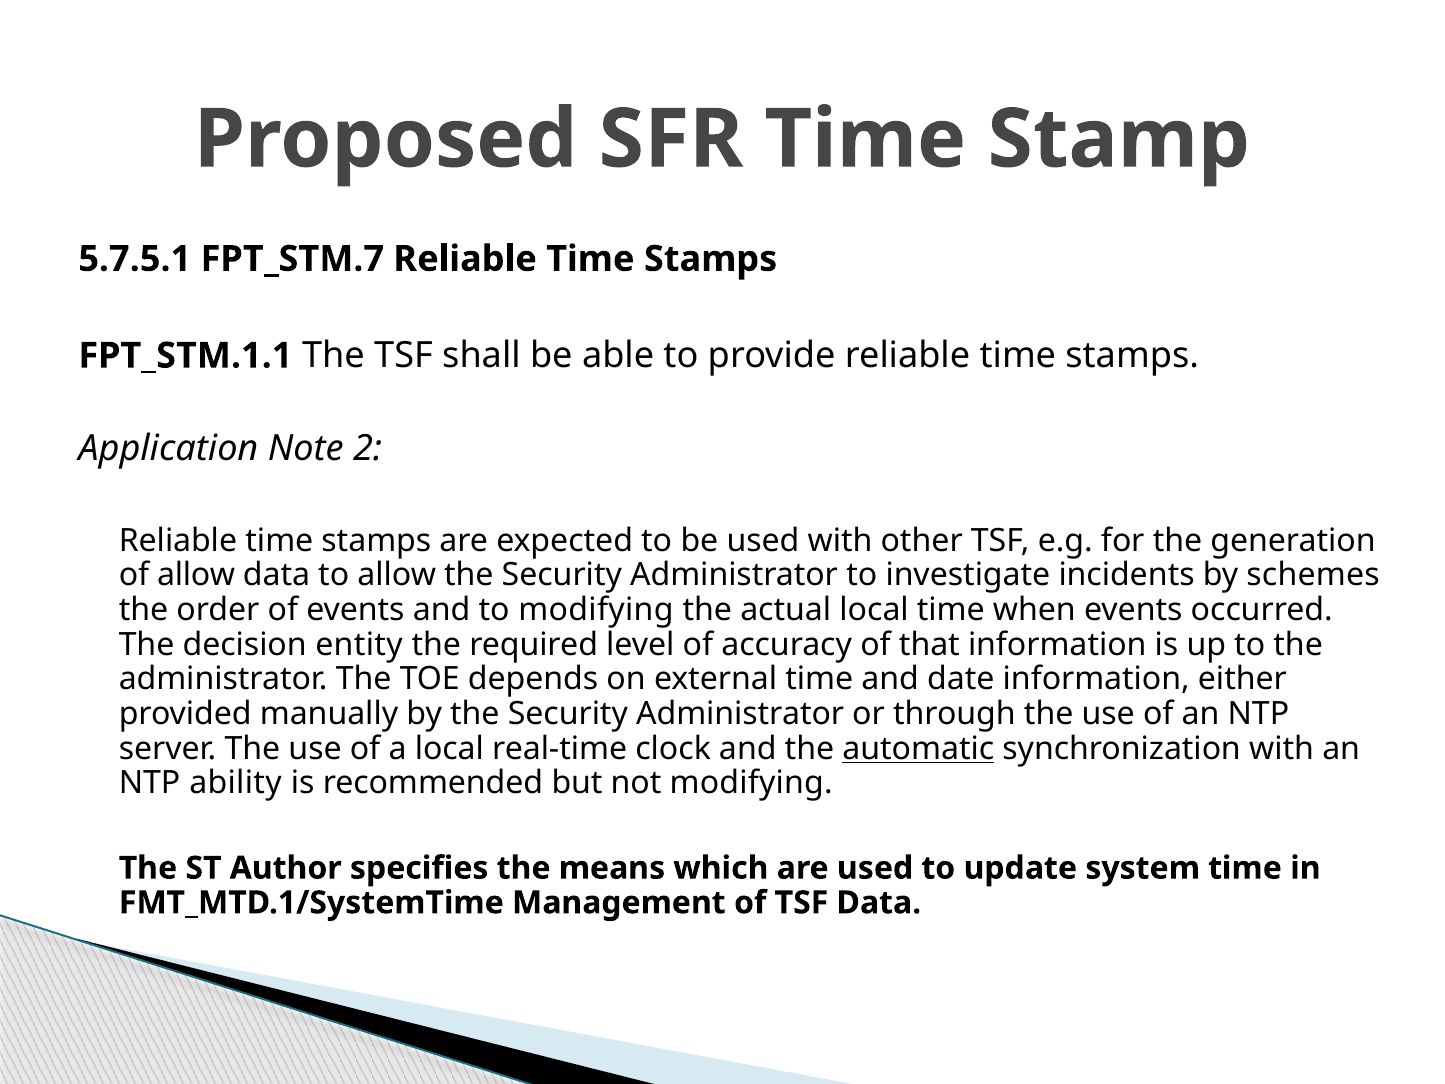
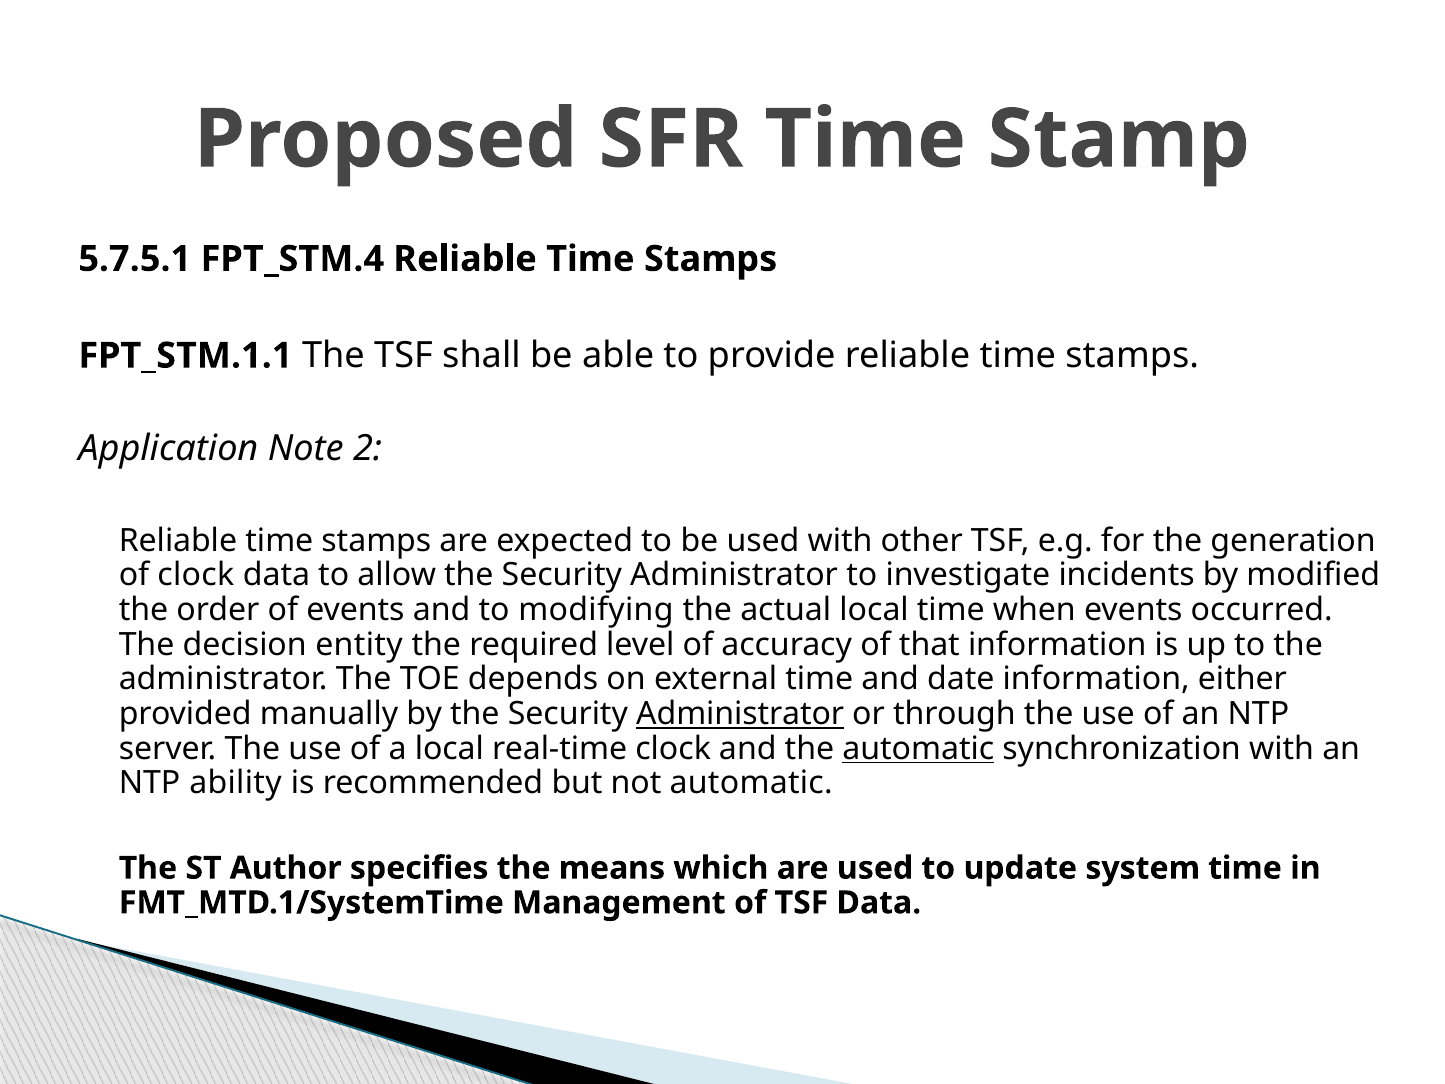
FPT_STM.7: FPT_STM.7 -> FPT_STM.4
of allow: allow -> clock
schemes: schemes -> modified
Administrator at (740, 714) underline: none -> present
not modifying: modifying -> automatic
